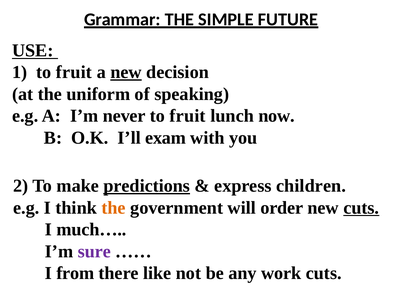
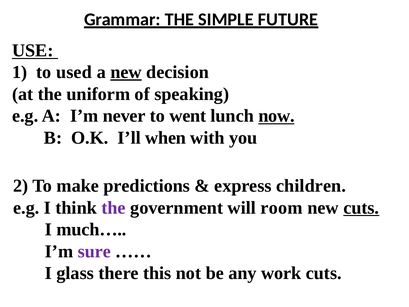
1 to fruit: fruit -> used
fruit at (188, 116): fruit -> went
now underline: none -> present
exam: exam -> when
predictions underline: present -> none
the at (114, 208) colour: orange -> purple
order: order -> room
from: from -> glass
like: like -> this
